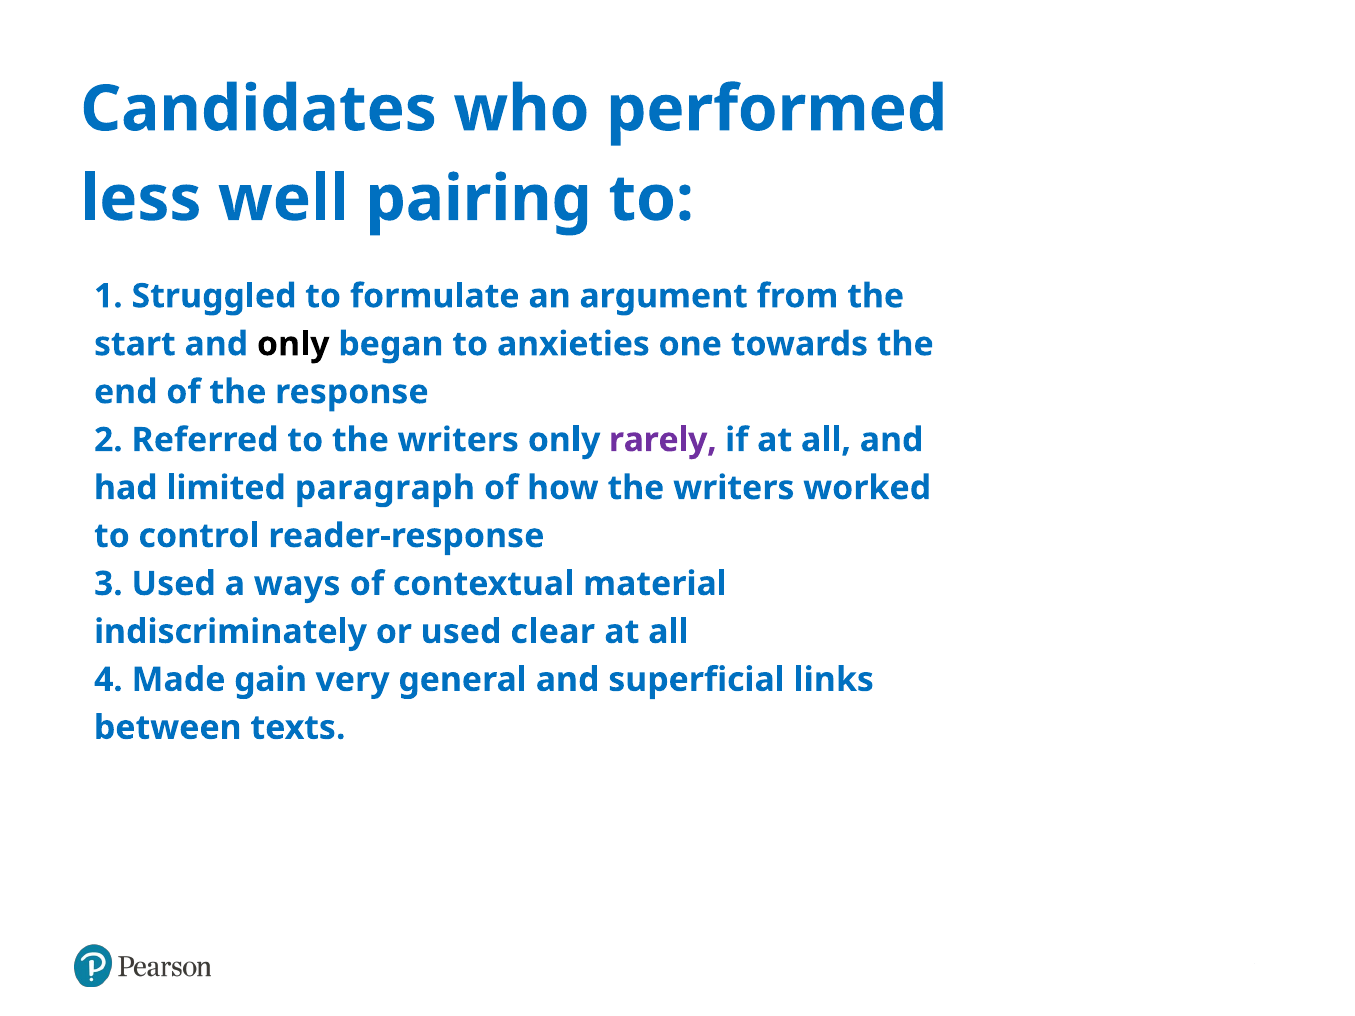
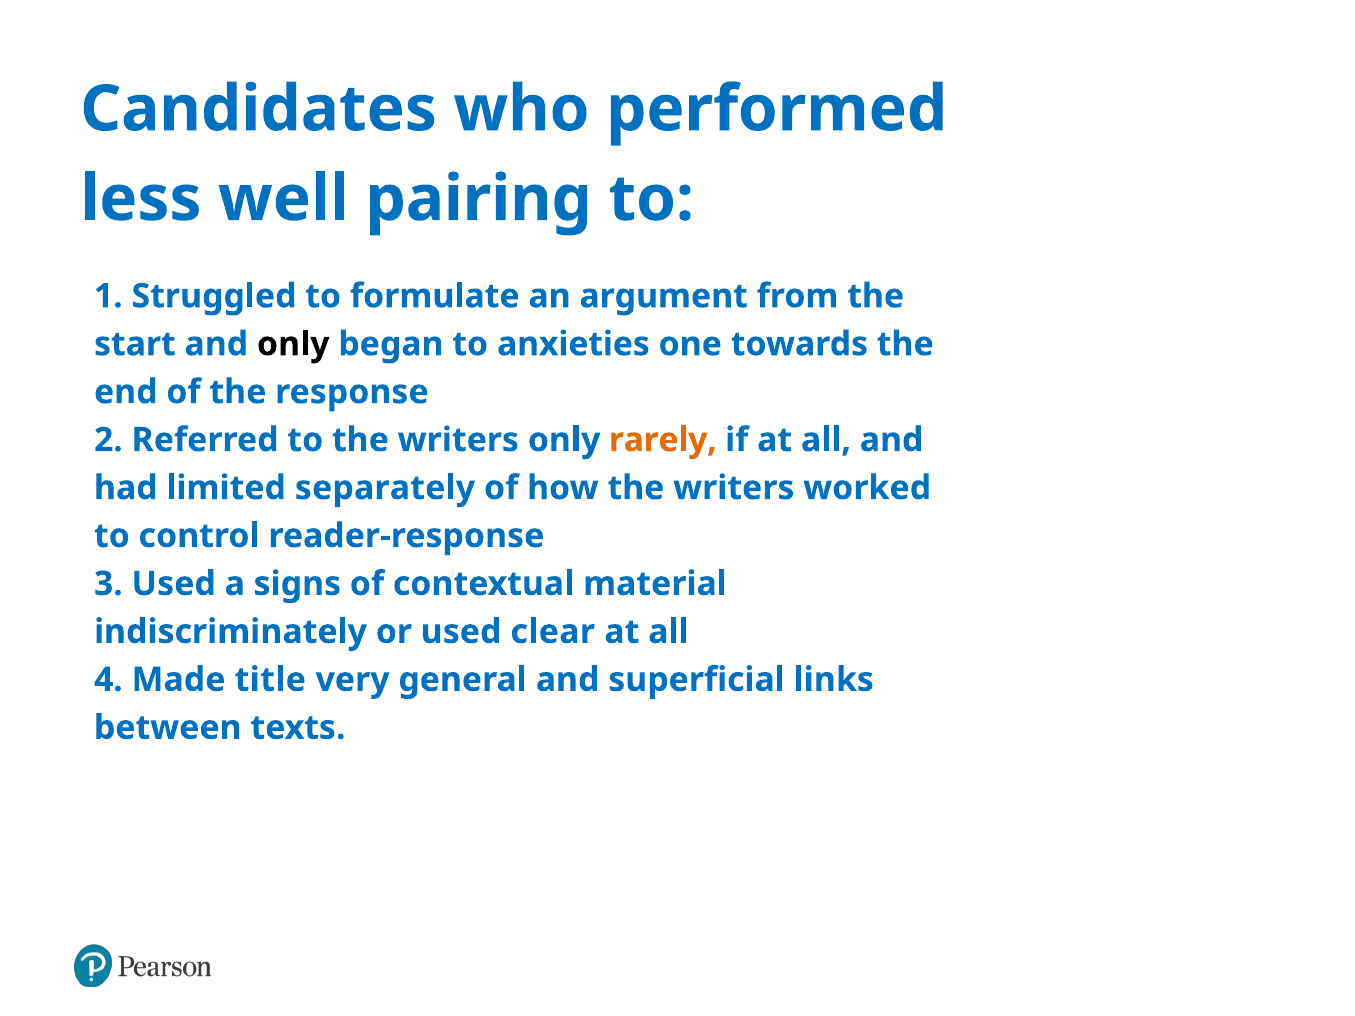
rarely colour: purple -> orange
paragraph: paragraph -> separately
ways: ways -> signs
gain: gain -> title
